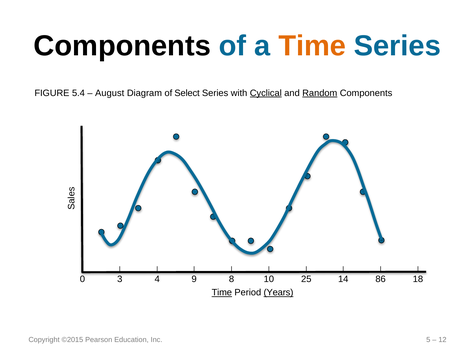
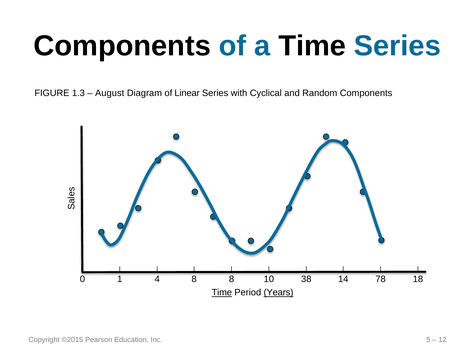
Time at (312, 46) colour: orange -> black
5.4: 5.4 -> 1.3
Select: Select -> Linear
Cyclical underline: present -> none
Random underline: present -> none
3: 3 -> 1
4 9: 9 -> 8
25: 25 -> 38
86: 86 -> 78
